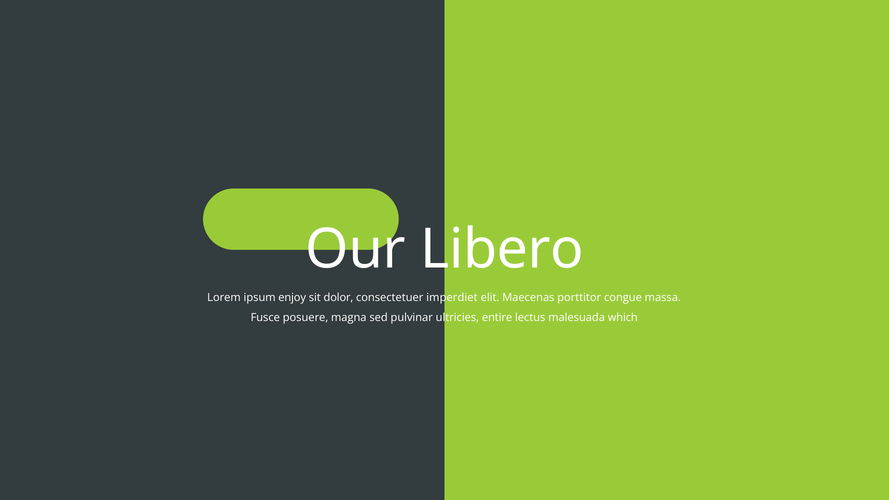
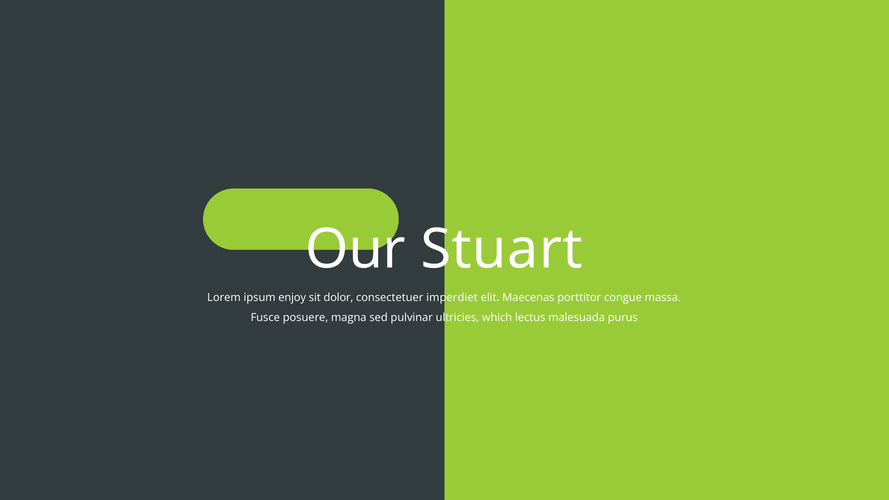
Libero: Libero -> Stuart
entire: entire -> which
which: which -> purus
